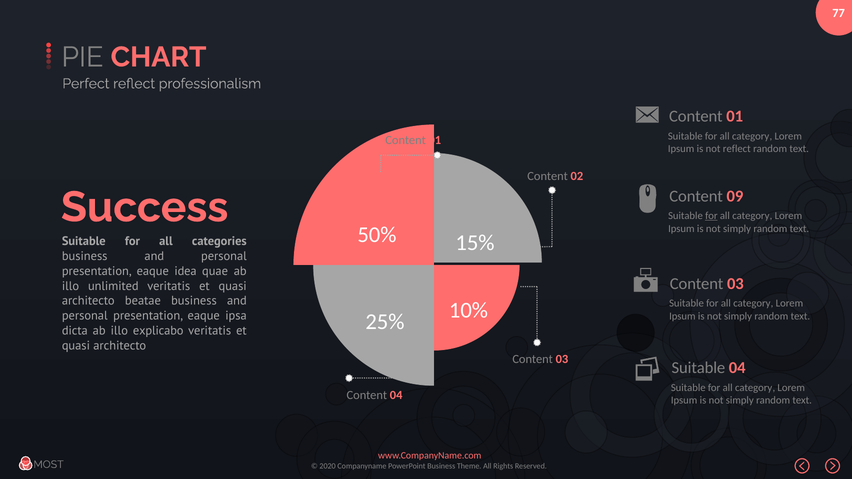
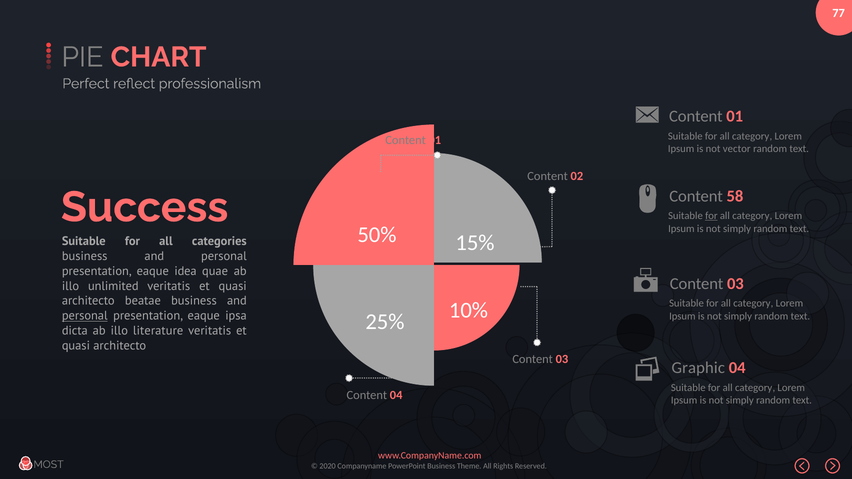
not reflect: reflect -> vector
09: 09 -> 58
personal at (85, 316) underline: none -> present
explicabo: explicabo -> literature
Suitable at (698, 368): Suitable -> Graphic
